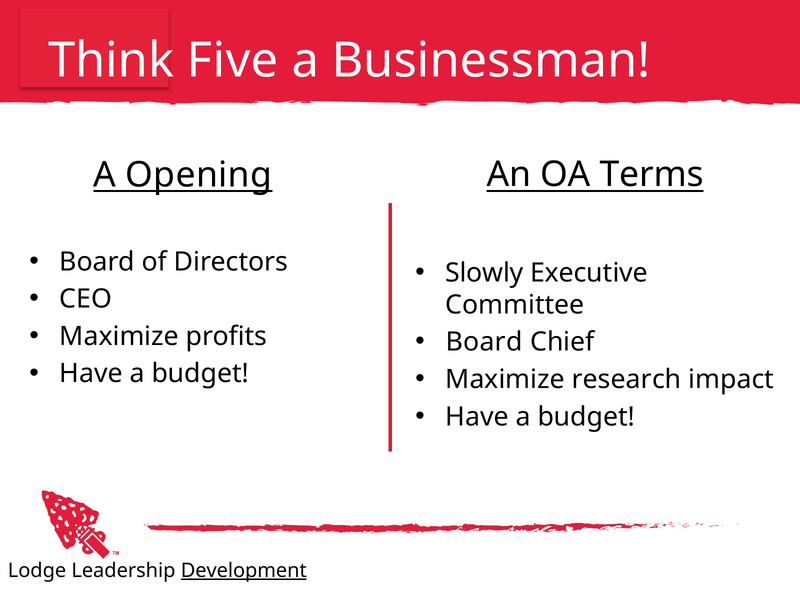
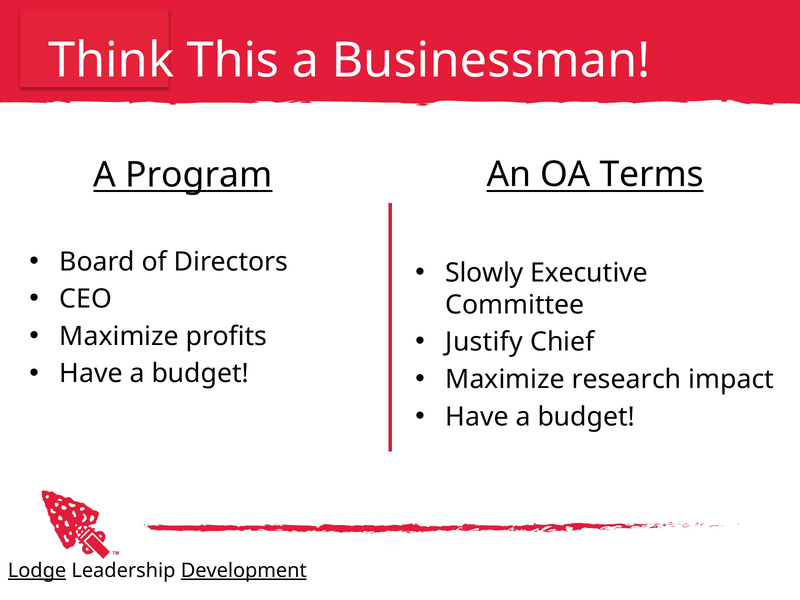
Five: Five -> This
Opening: Opening -> Program
Board at (484, 342): Board -> Justify
Lodge underline: none -> present
